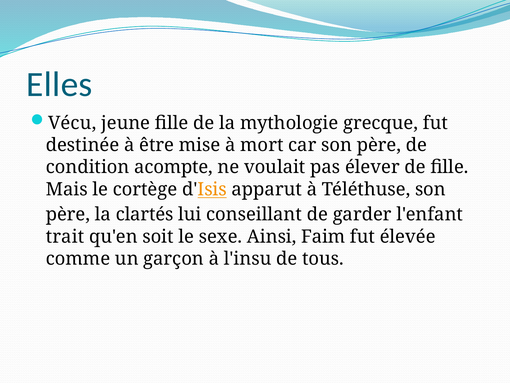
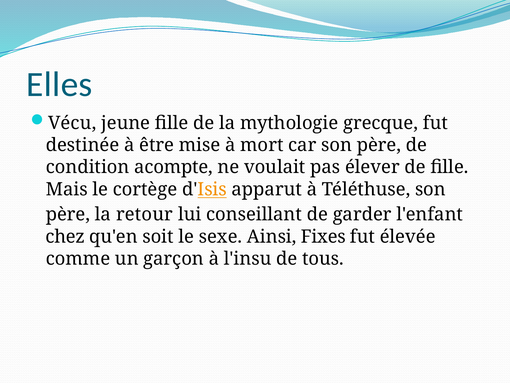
clartés: clartés -> retour
trait: trait -> chez
Faim: Faim -> Fixes
